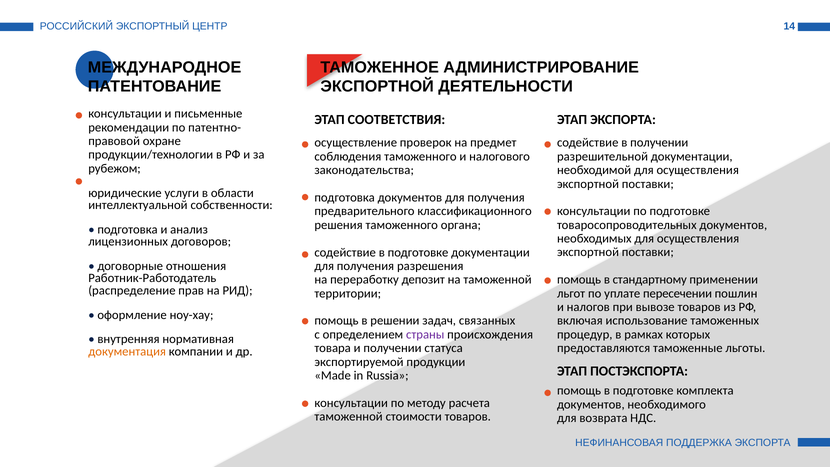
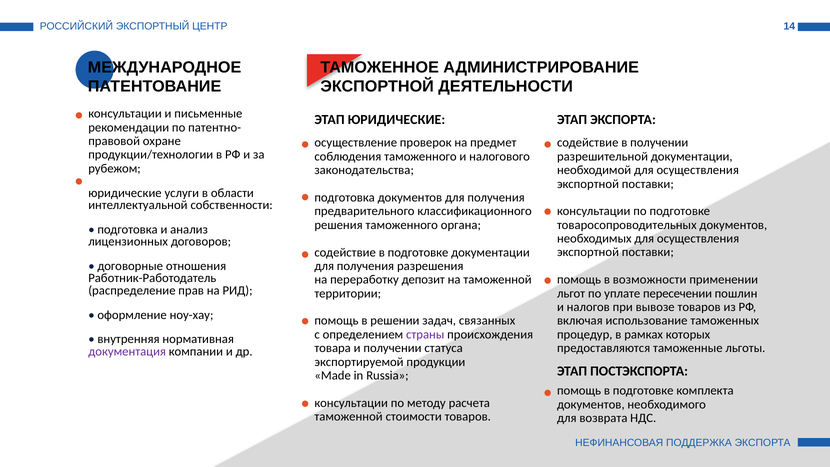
ЭТАП СООТВЕТСТВИЯ: СООТВЕТСТВИЯ -> ЮРИДИЧЕСКИЕ
стандартному: стандартному -> возможности
документация colour: orange -> purple
